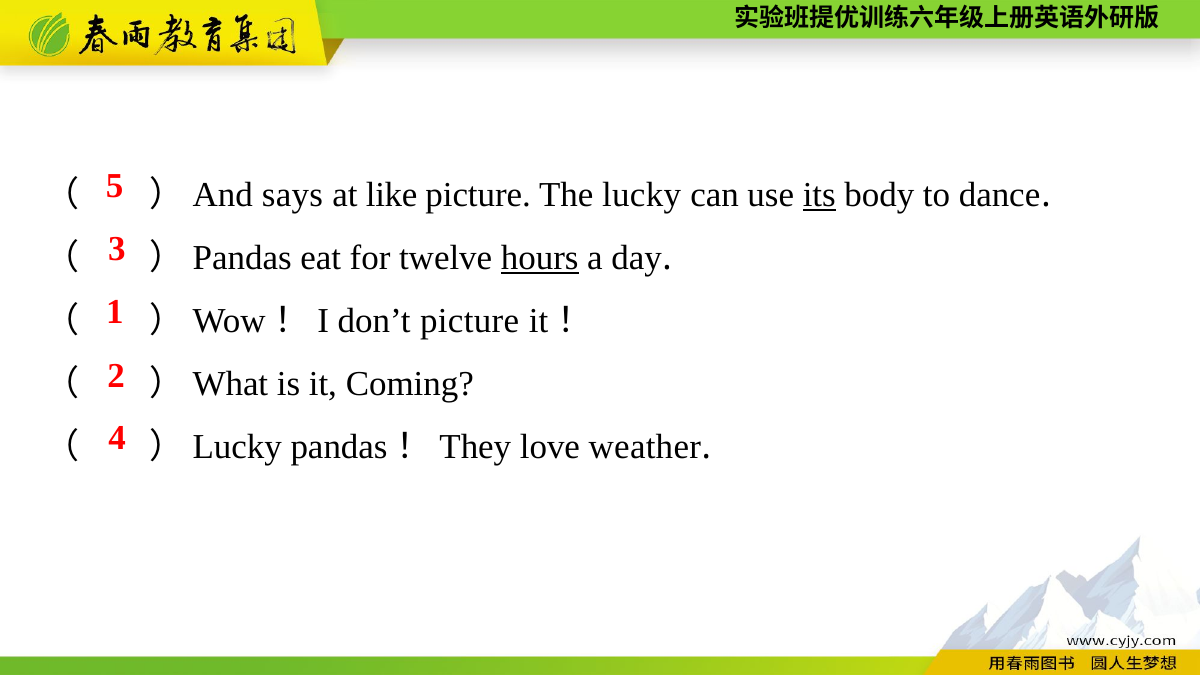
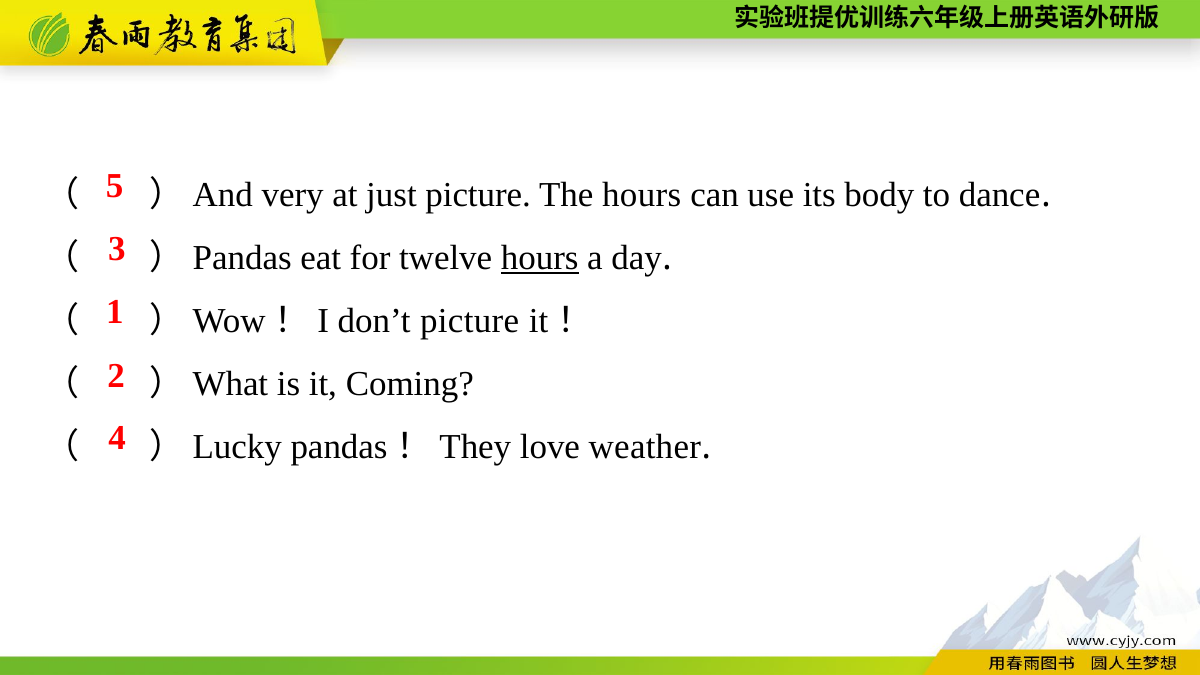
says: says -> very
like: like -> just
The lucky: lucky -> hours
its underline: present -> none
